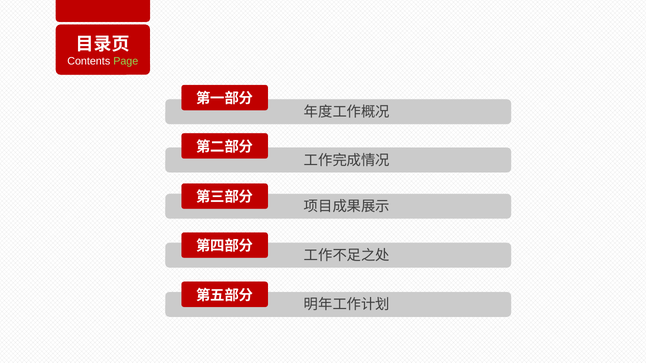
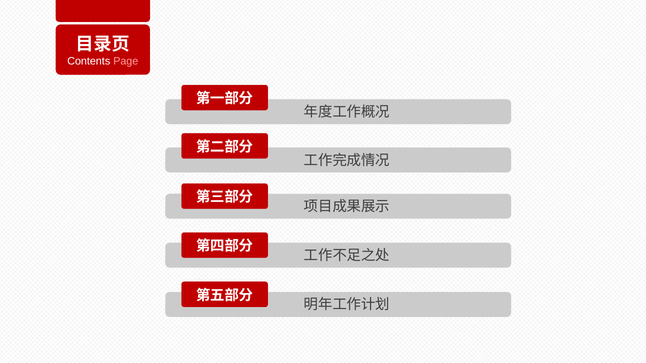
Page colour: light green -> pink
